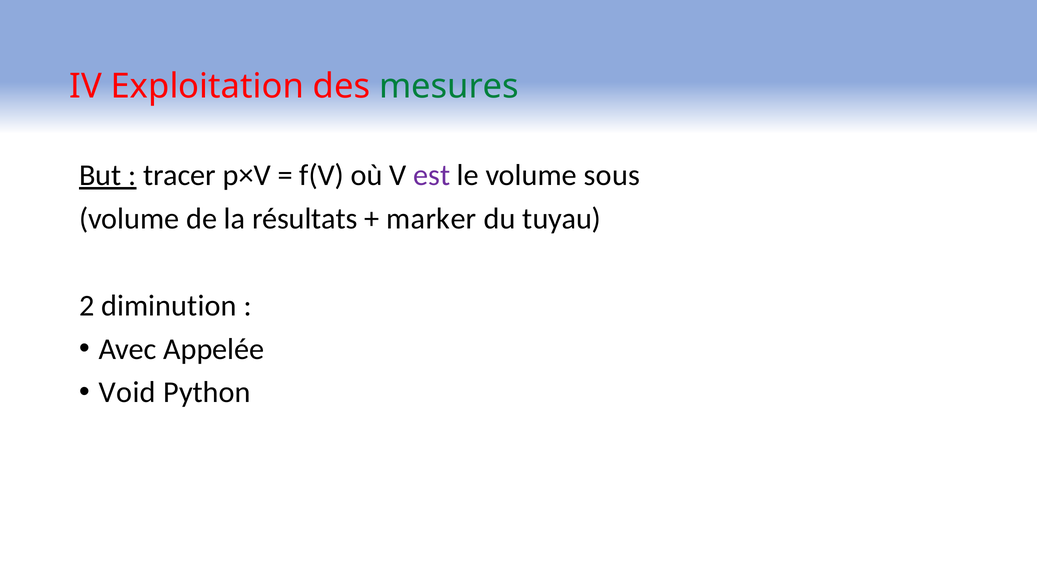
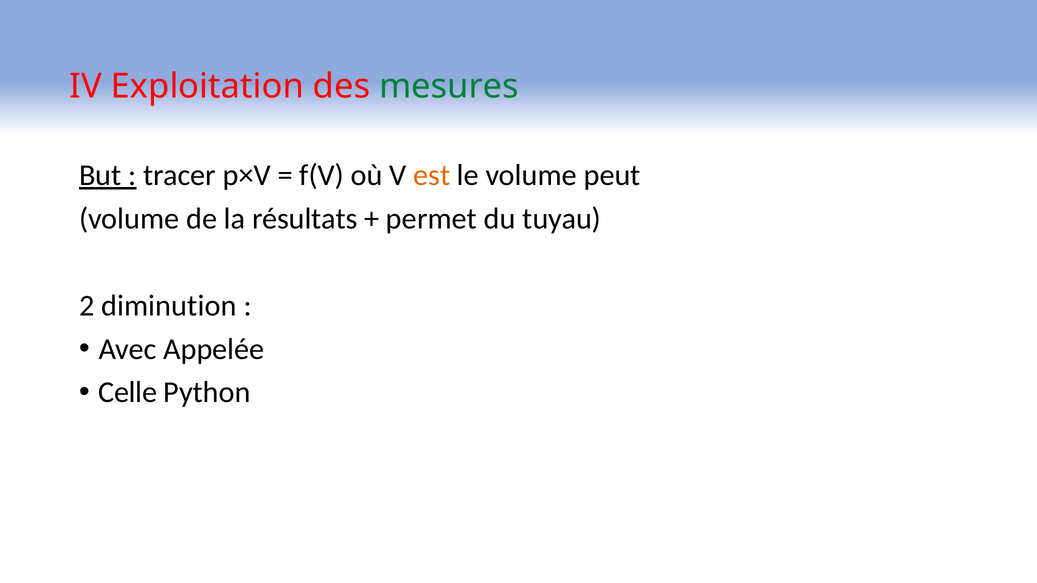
est colour: purple -> orange
sous: sous -> peut
marker: marker -> permet
Void: Void -> Celle
